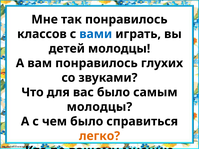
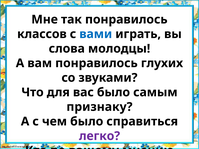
детей: детей -> слова
молодцы at (99, 107): молодцы -> признаку
легко colour: orange -> purple
